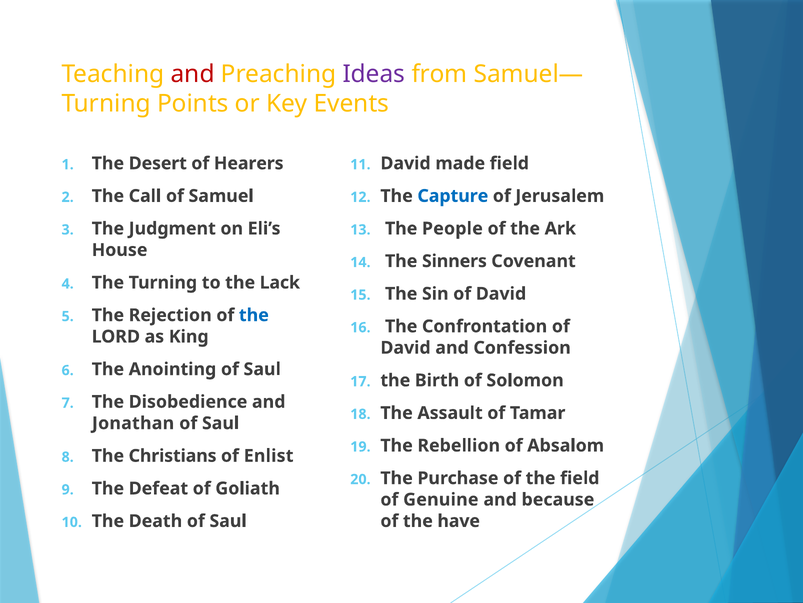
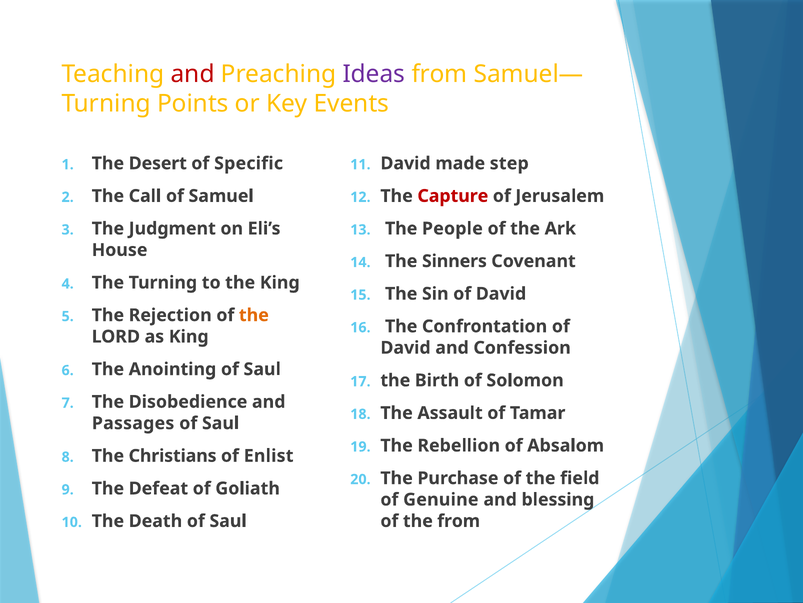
Hearers: Hearers -> Specific
made field: field -> step
Capture colour: blue -> red
the Lack: Lack -> King
the at (254, 315) colour: blue -> orange
Jonathan: Jonathan -> Passages
because: because -> blessing
the have: have -> from
